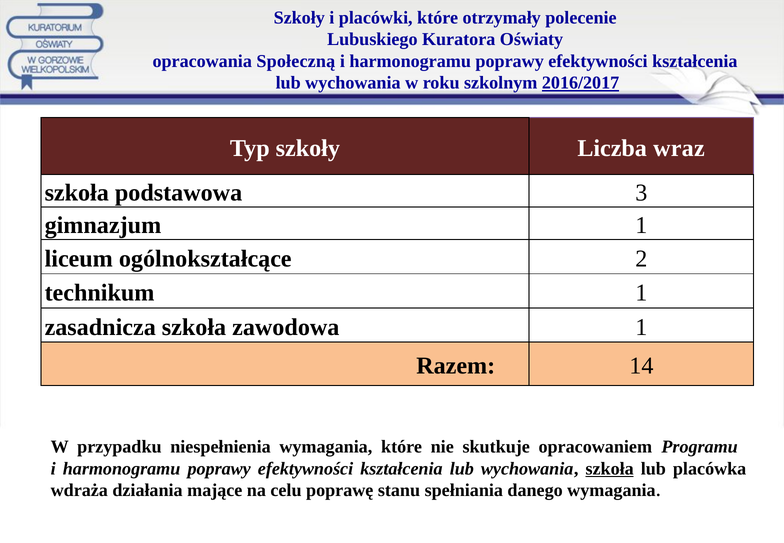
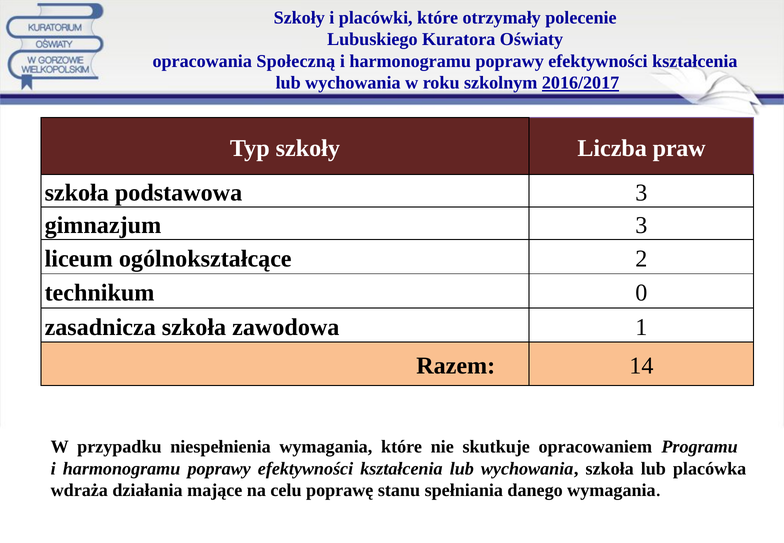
wraz: wraz -> praw
gimnazjum 1: 1 -> 3
technikum 1: 1 -> 0
szkoła at (610, 468) underline: present -> none
